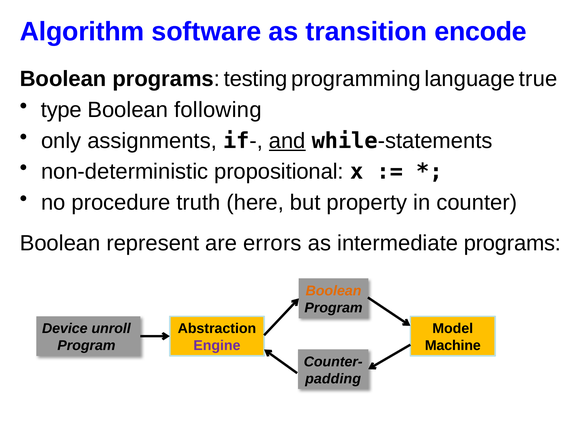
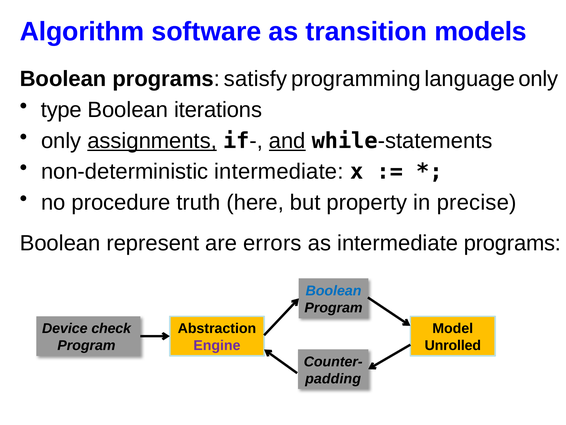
encode: encode -> models
testing: testing -> satisfy
language true: true -> only
following: following -> iterations
assignments underline: none -> present
non-deterministic propositional: propositional -> intermediate
counter: counter -> precise
Boolean at (334, 291) colour: orange -> blue
unroll: unroll -> check
Machine: Machine -> Unrolled
